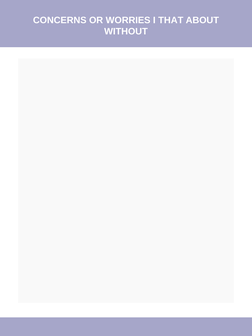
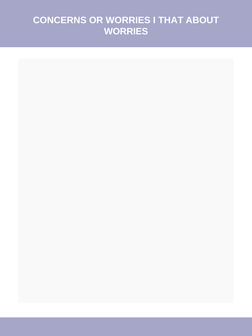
WITHOUT at (126, 31): WITHOUT -> WORRIES
